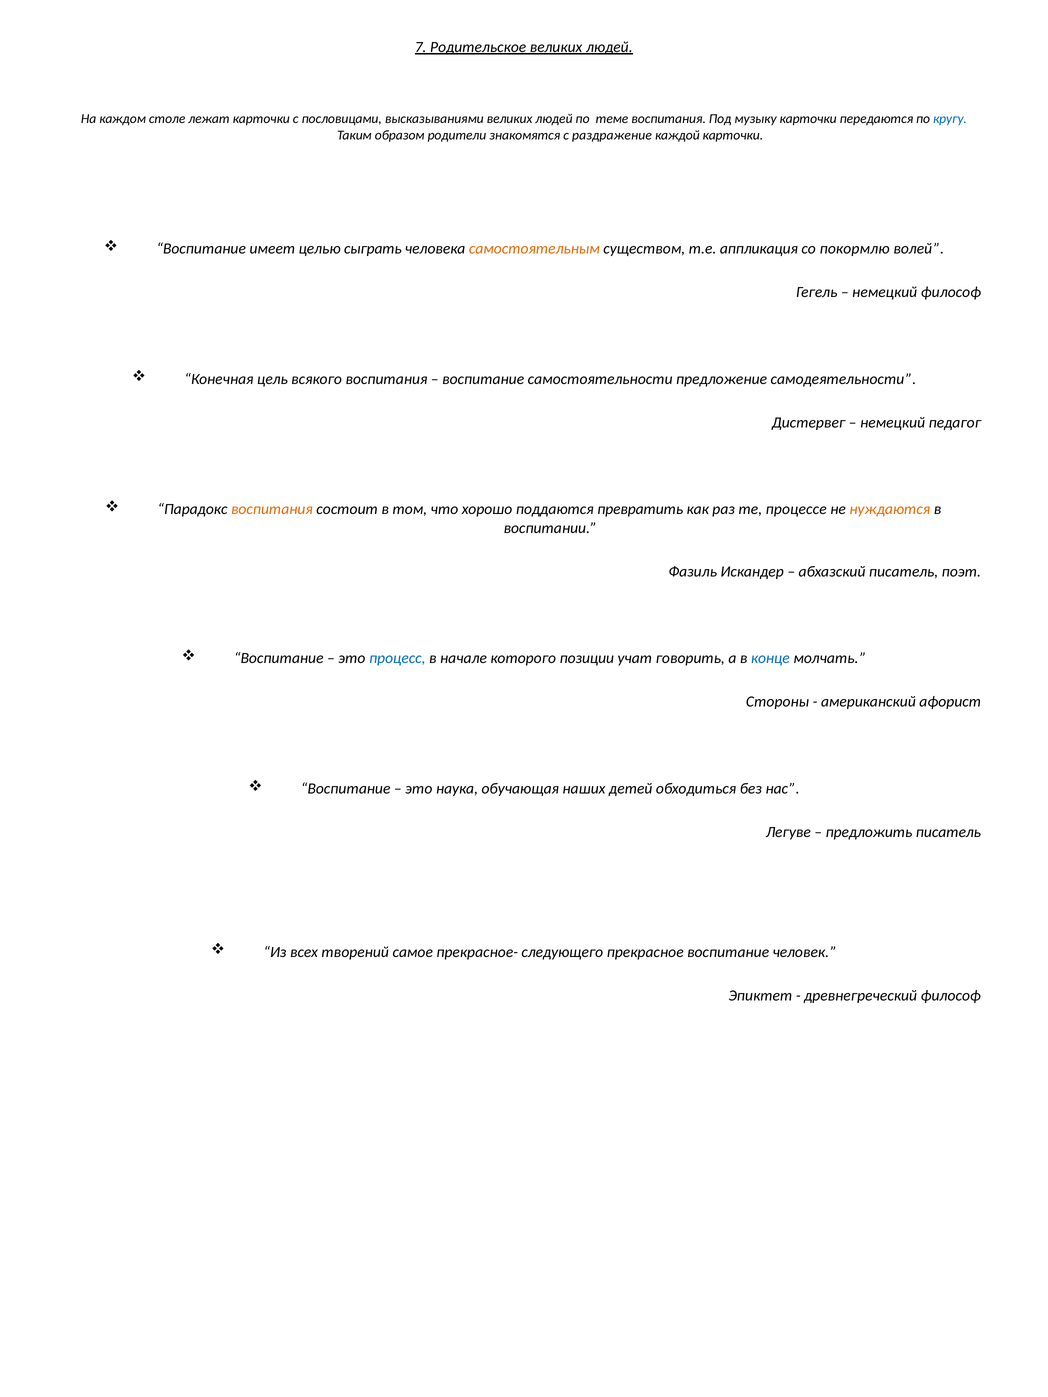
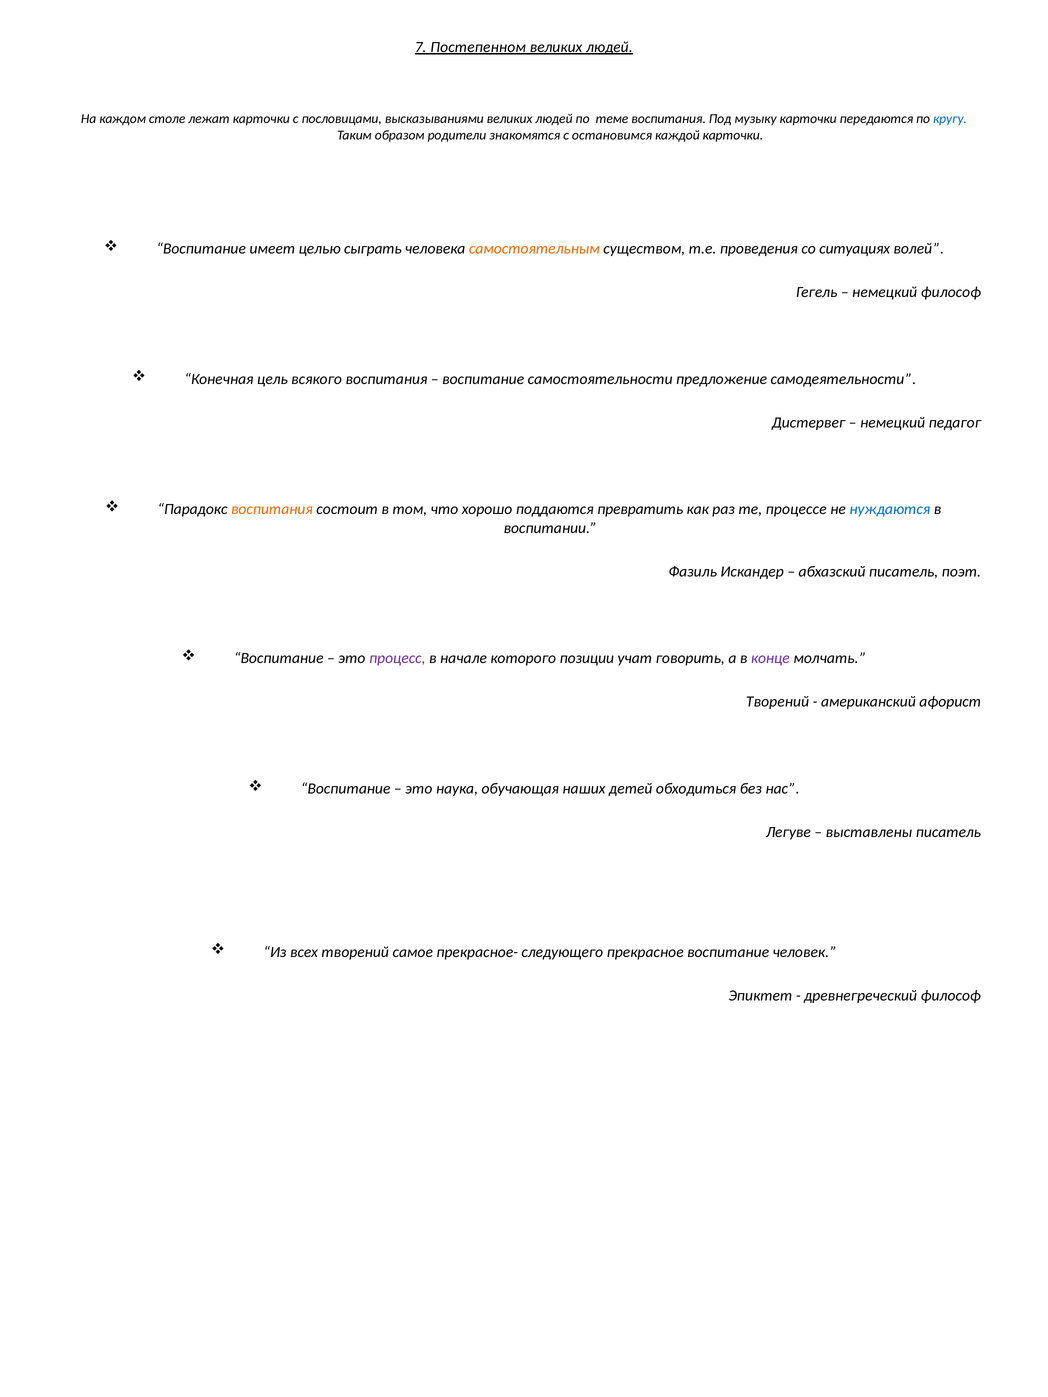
Родительское: Родительское -> Постепенном
раздражение: раздражение -> остановимся
аппликация: аппликация -> проведения
покормлю: покормлю -> ситуациях
нуждаются colour: orange -> blue
процесс colour: blue -> purple
конце colour: blue -> purple
Стороны at (778, 702): Стороны -> Творений
предложить: предложить -> выставлены
